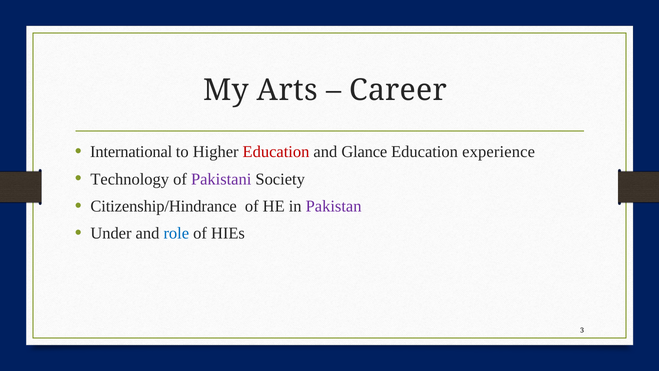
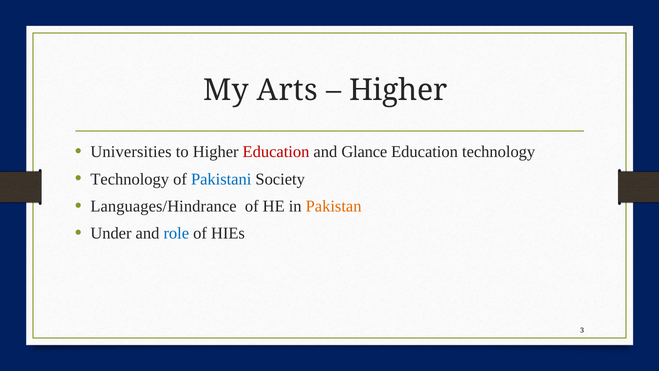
Career at (398, 90): Career -> Higher
International: International -> Universities
Education experience: experience -> technology
Pakistani colour: purple -> blue
Citizenship/Hindrance: Citizenship/Hindrance -> Languages/Hindrance
Pakistan colour: purple -> orange
